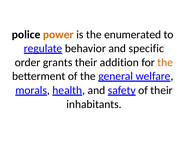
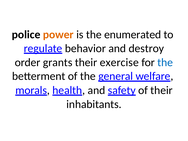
specific: specific -> destroy
addition: addition -> exercise
the at (165, 62) colour: orange -> blue
